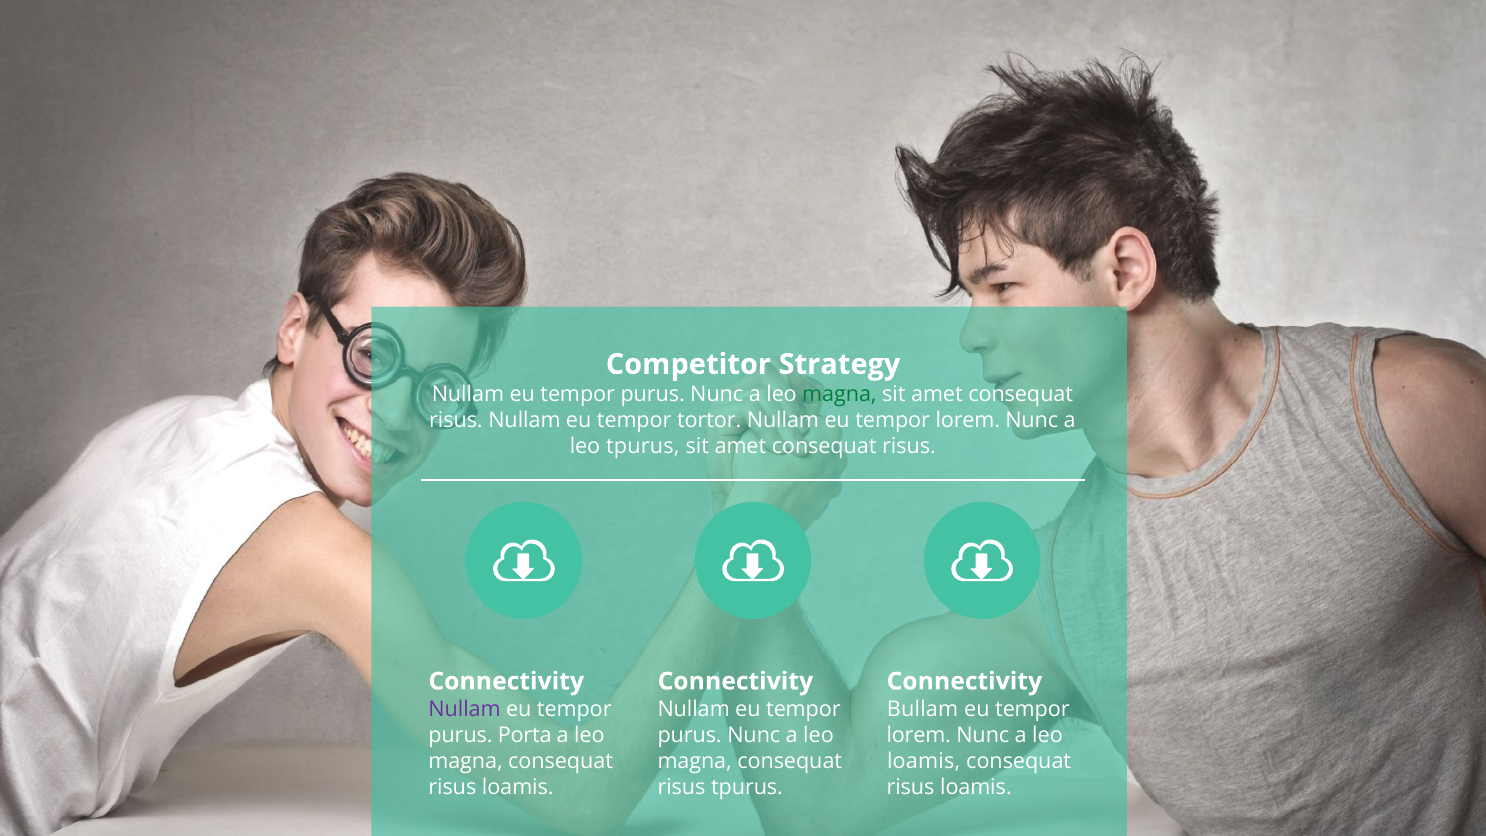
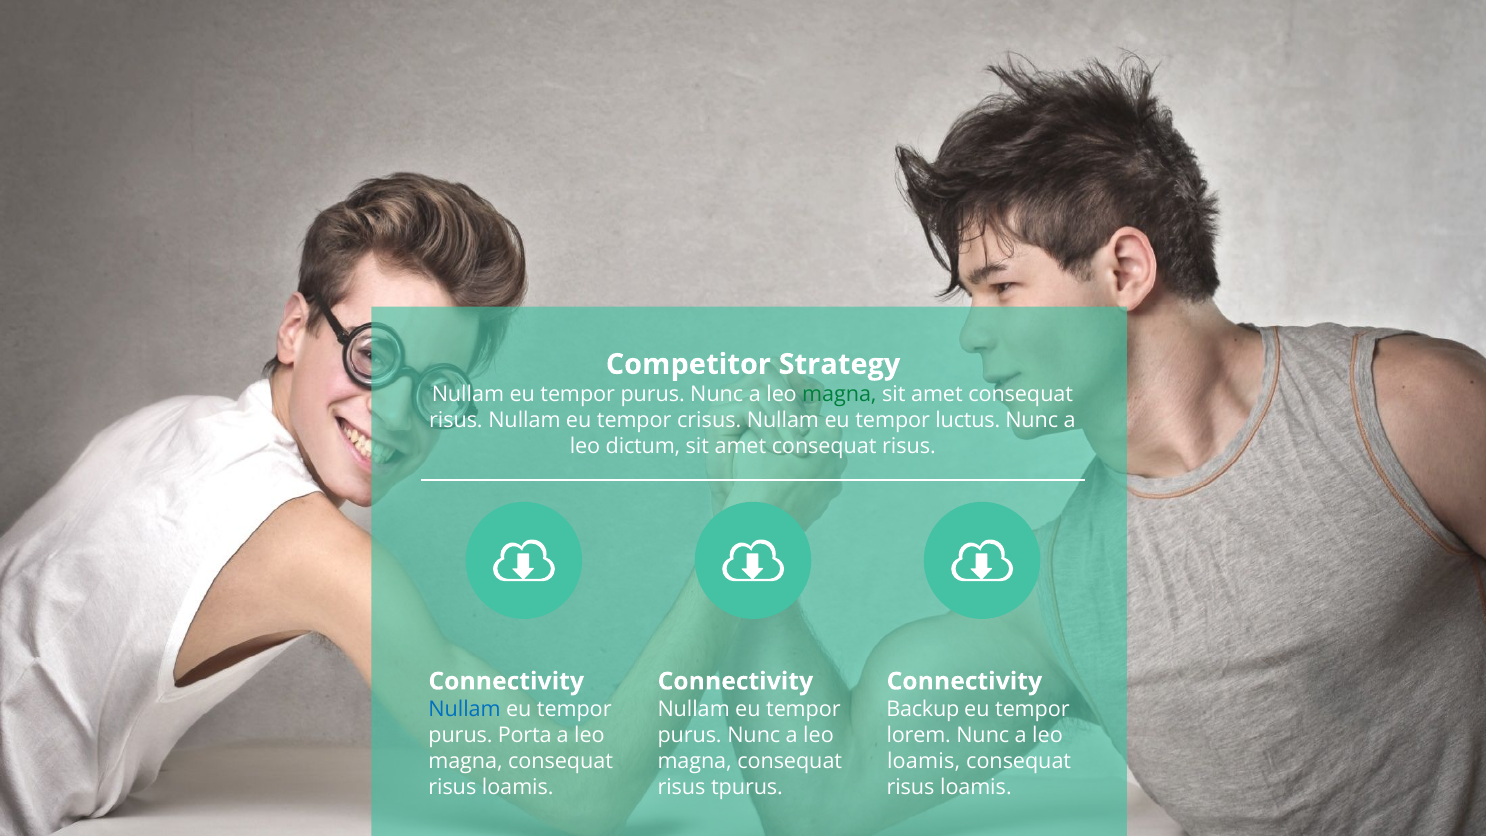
tortor: tortor -> crisus
Nullam eu tempor lorem: lorem -> luctus
leo tpurus: tpurus -> dictum
Nullam at (465, 709) colour: purple -> blue
Bullam: Bullam -> Backup
